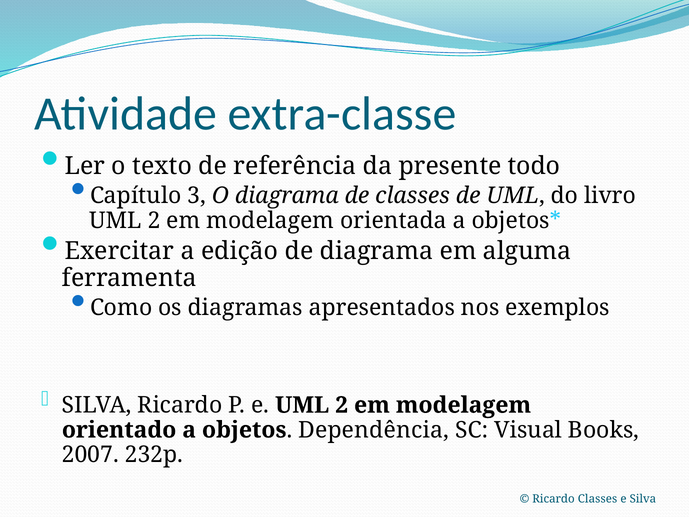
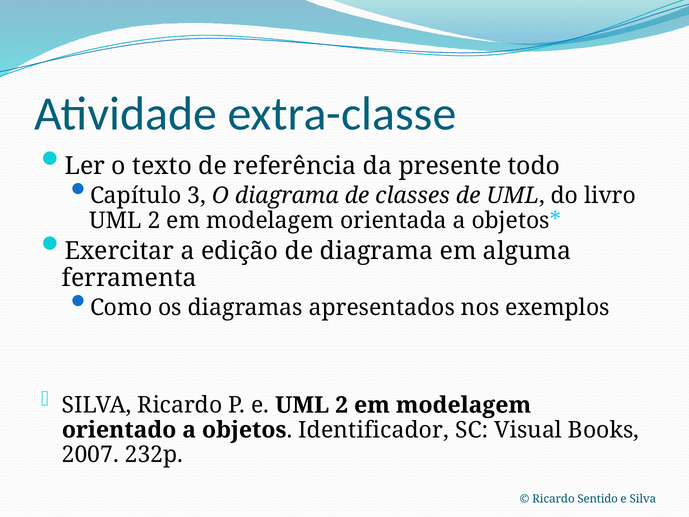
Dependência: Dependência -> Identificador
Ricardo Classes: Classes -> Sentido
